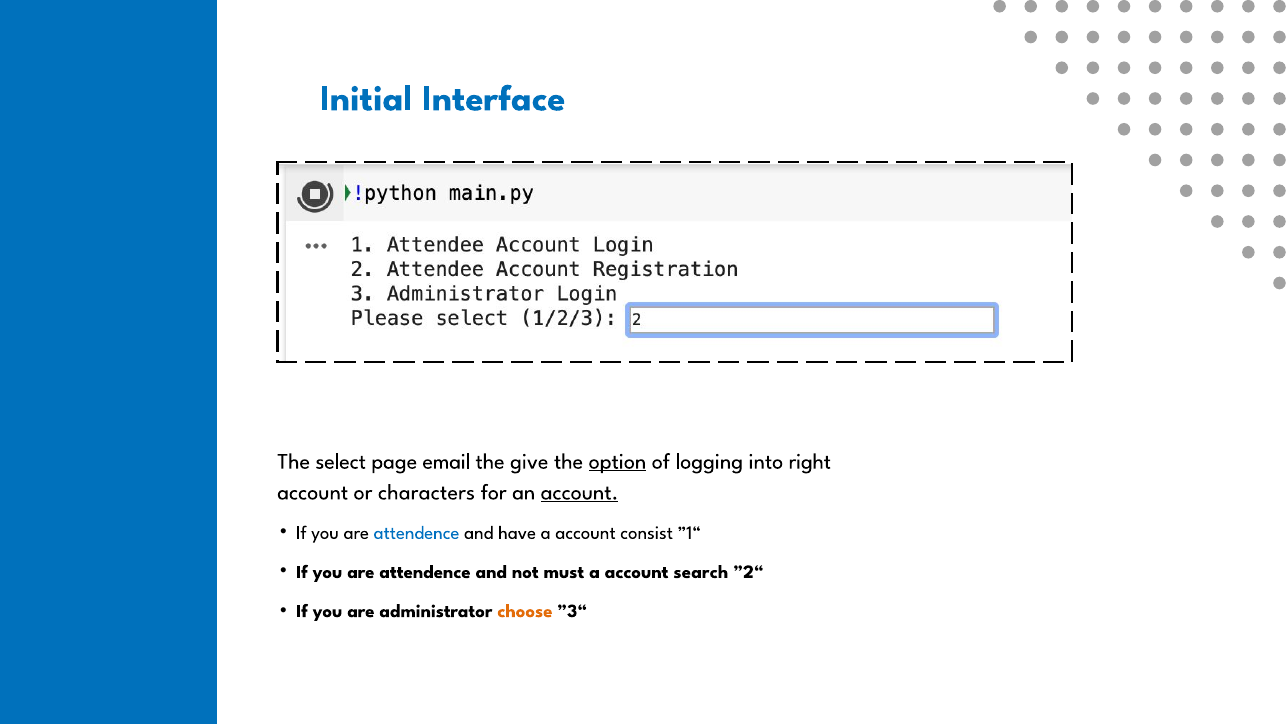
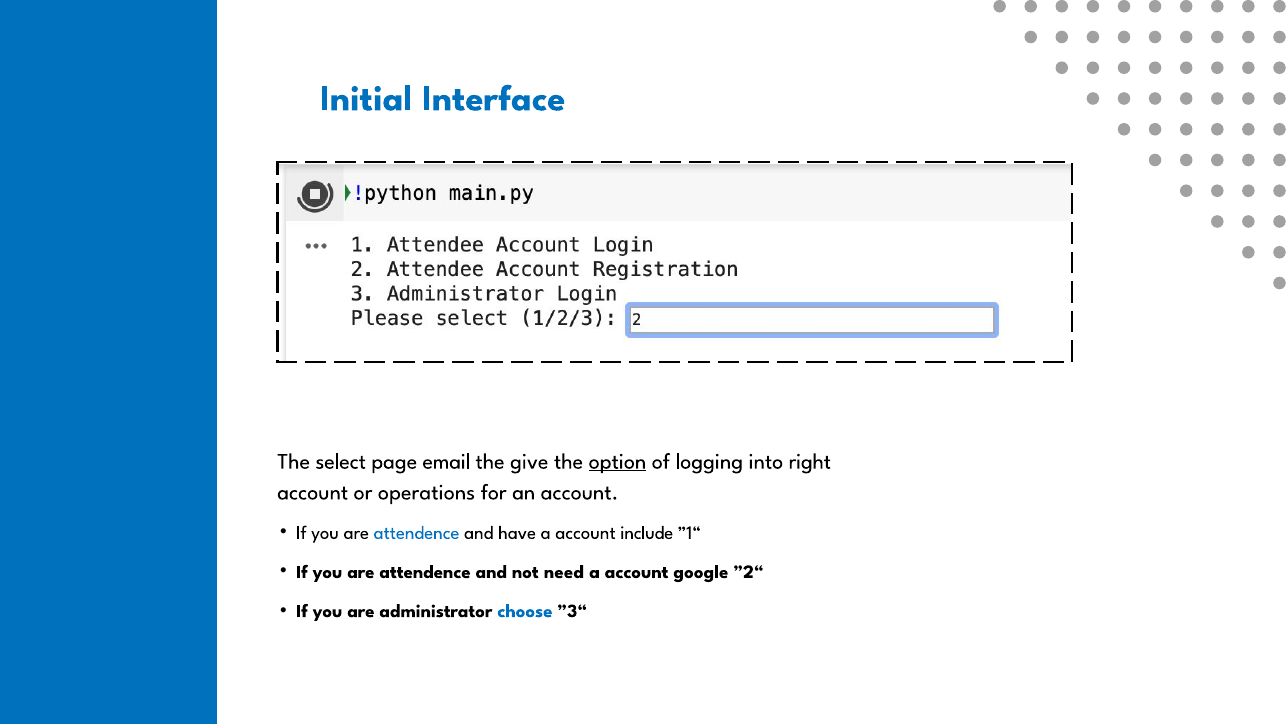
characters: characters -> operations
account at (580, 492) underline: present -> none
consist: consist -> include
must: must -> need
search: search -> google
choose colour: orange -> blue
